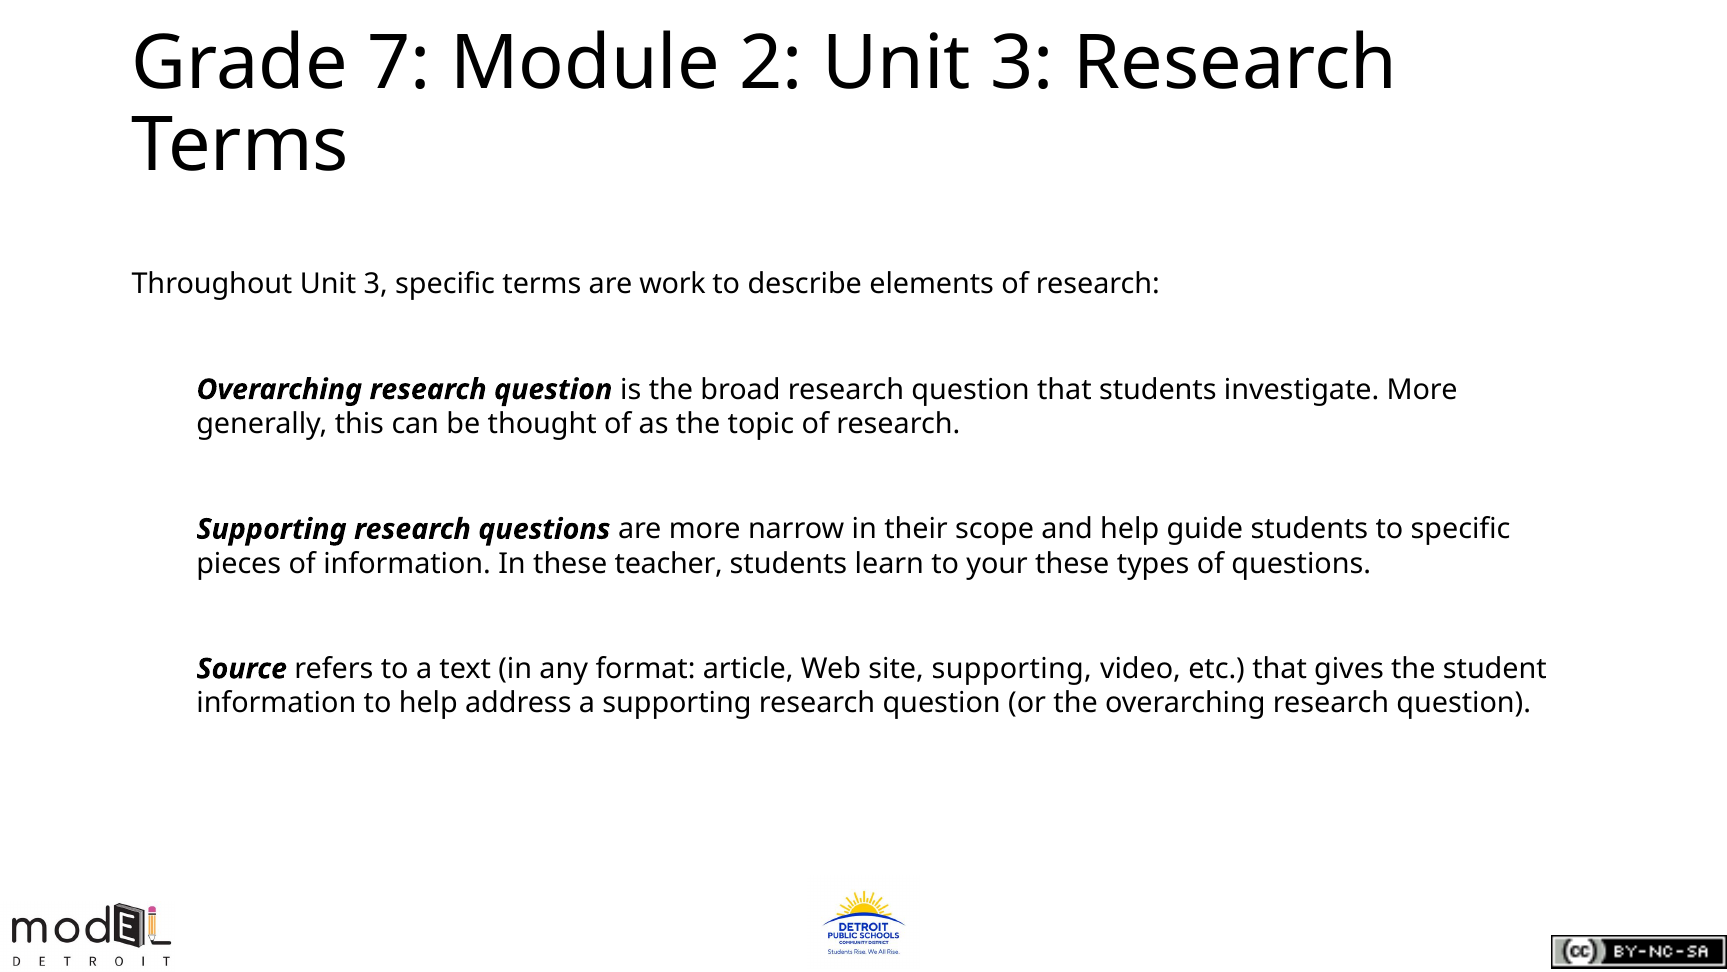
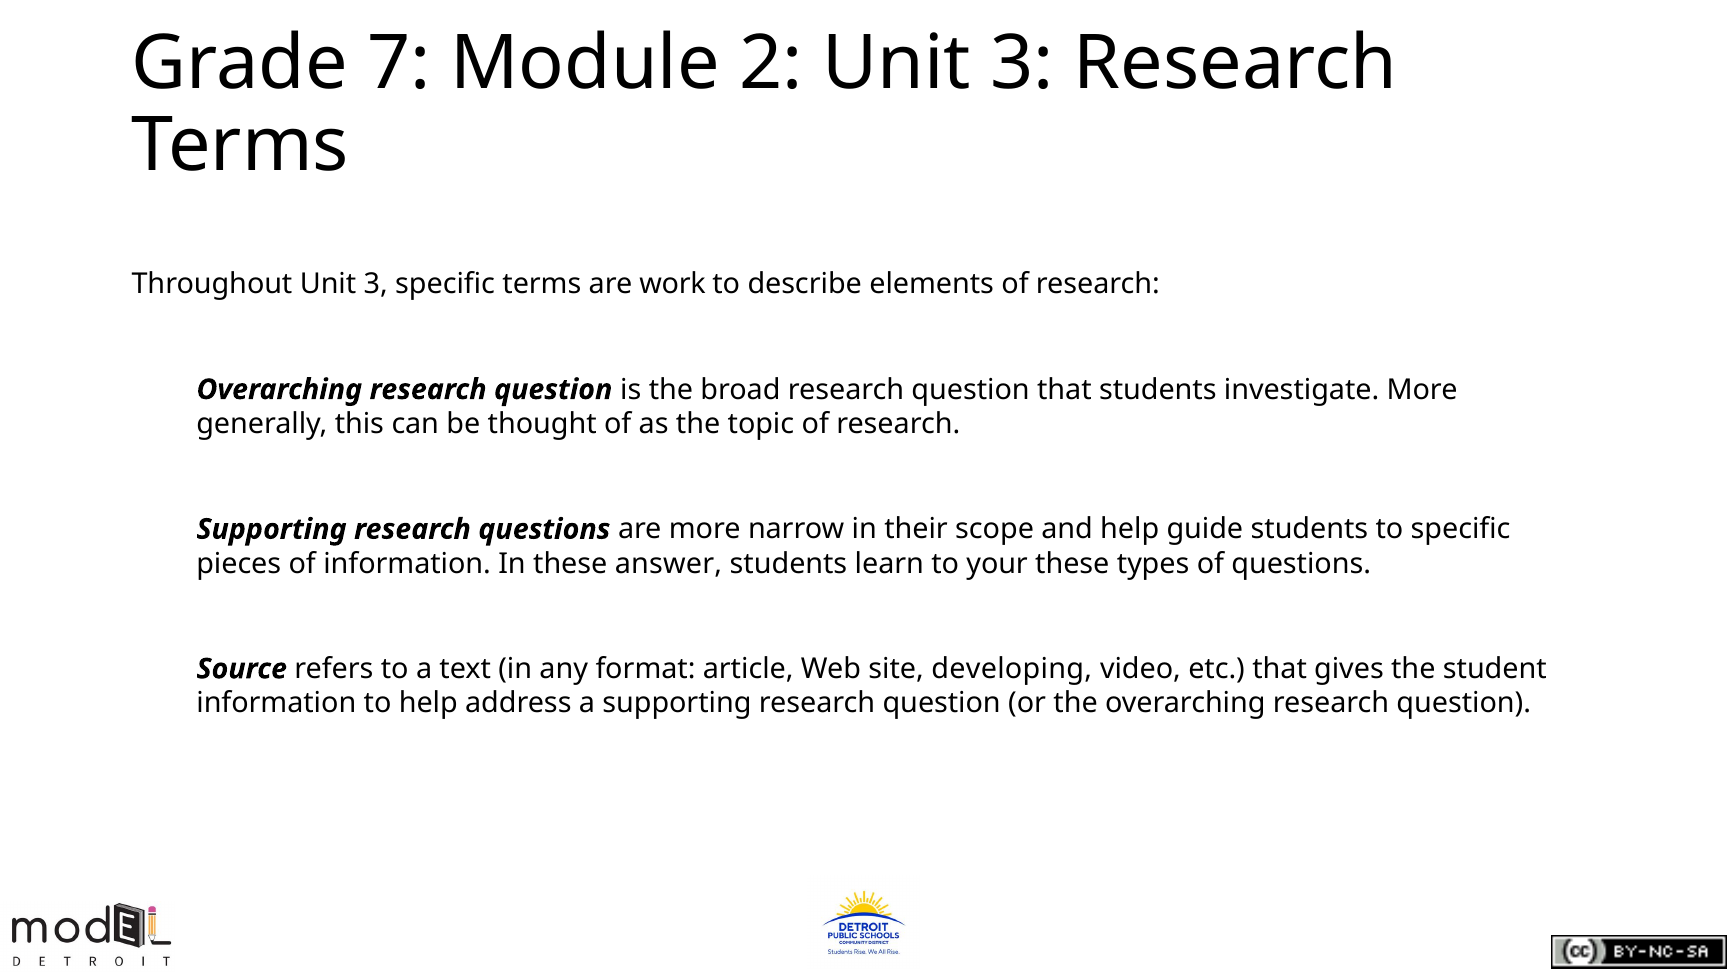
teacher: teacher -> answer
site supporting: supporting -> developing
